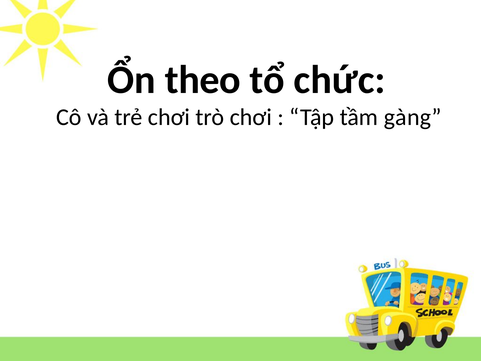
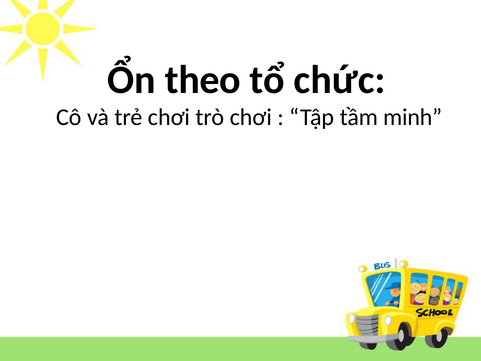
gàng: gàng -> minh
